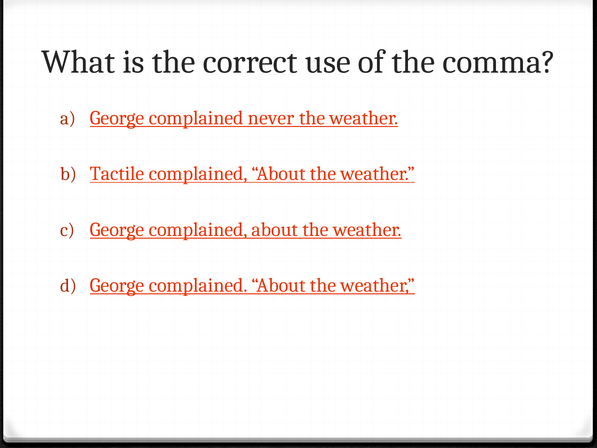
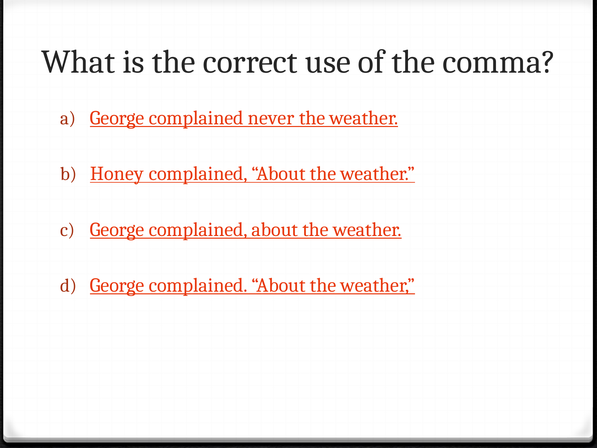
Tactile: Tactile -> Honey
